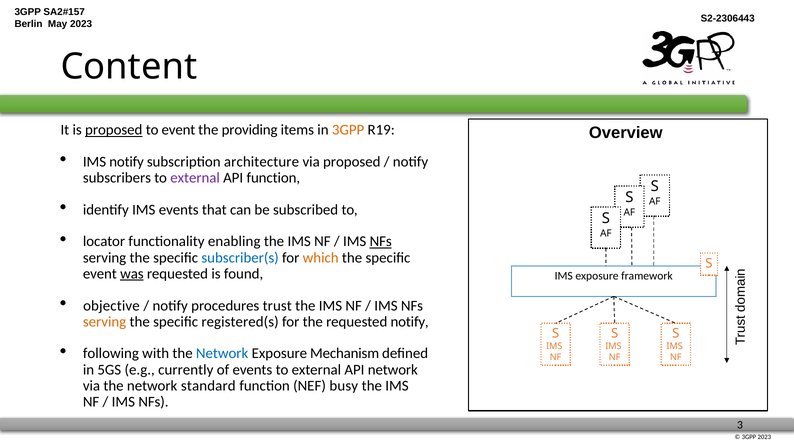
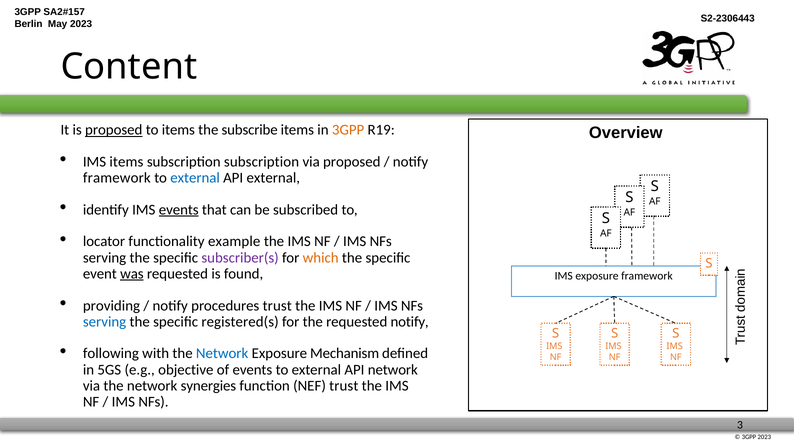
to event: event -> items
providing: providing -> subscribe
IMS notify: notify -> items
subscription architecture: architecture -> subscription
subscribers at (117, 178): subscribers -> framework
external at (195, 178) colour: purple -> blue
API function: function -> external
events at (179, 210) underline: none -> present
enabling: enabling -> example
NFs at (381, 241) underline: present -> none
subscriber(s colour: blue -> purple
objective: objective -> providing
serving at (105, 321) colour: orange -> blue
currently: currently -> objective
standard: standard -> synergies
NEF busy: busy -> trust
